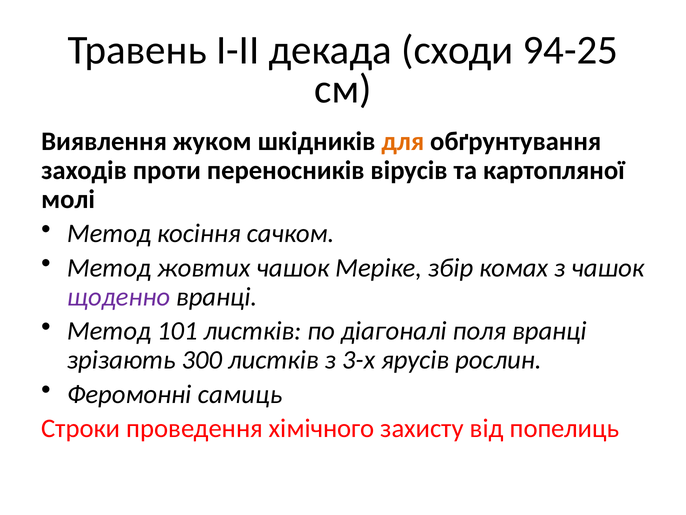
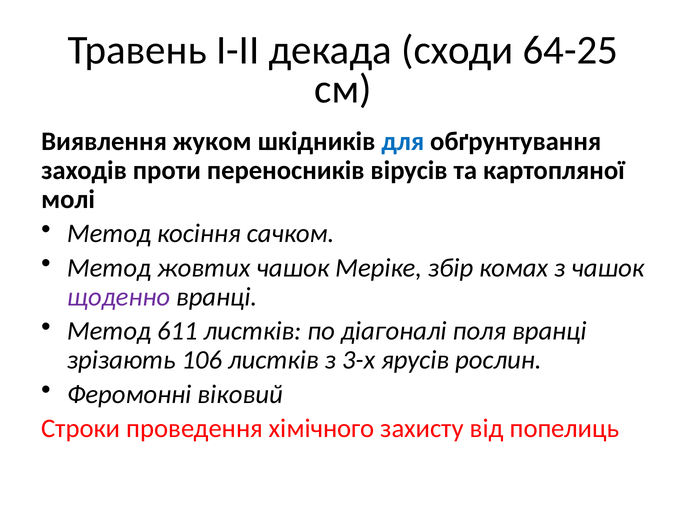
94-25: 94-25 -> 64-25
для colour: orange -> blue
101: 101 -> 611
300: 300 -> 106
самиць: самиць -> віковий
